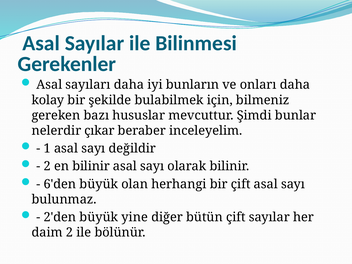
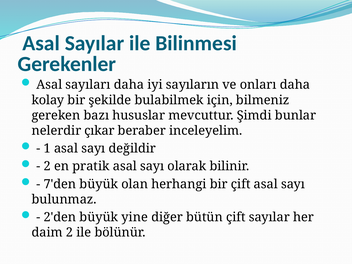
bunların: bunların -> sayıların
en bilinir: bilinir -> pratik
6'den: 6'den -> 7'den
